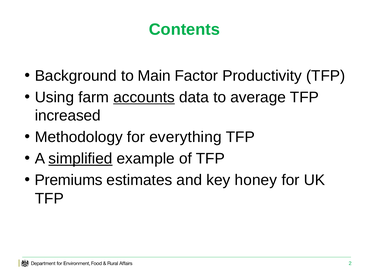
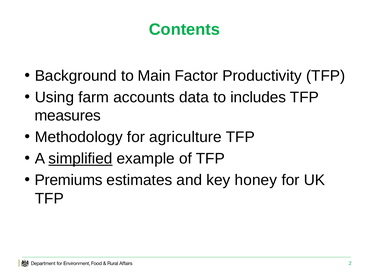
accounts underline: present -> none
average: average -> includes
increased: increased -> measures
everything: everything -> agriculture
